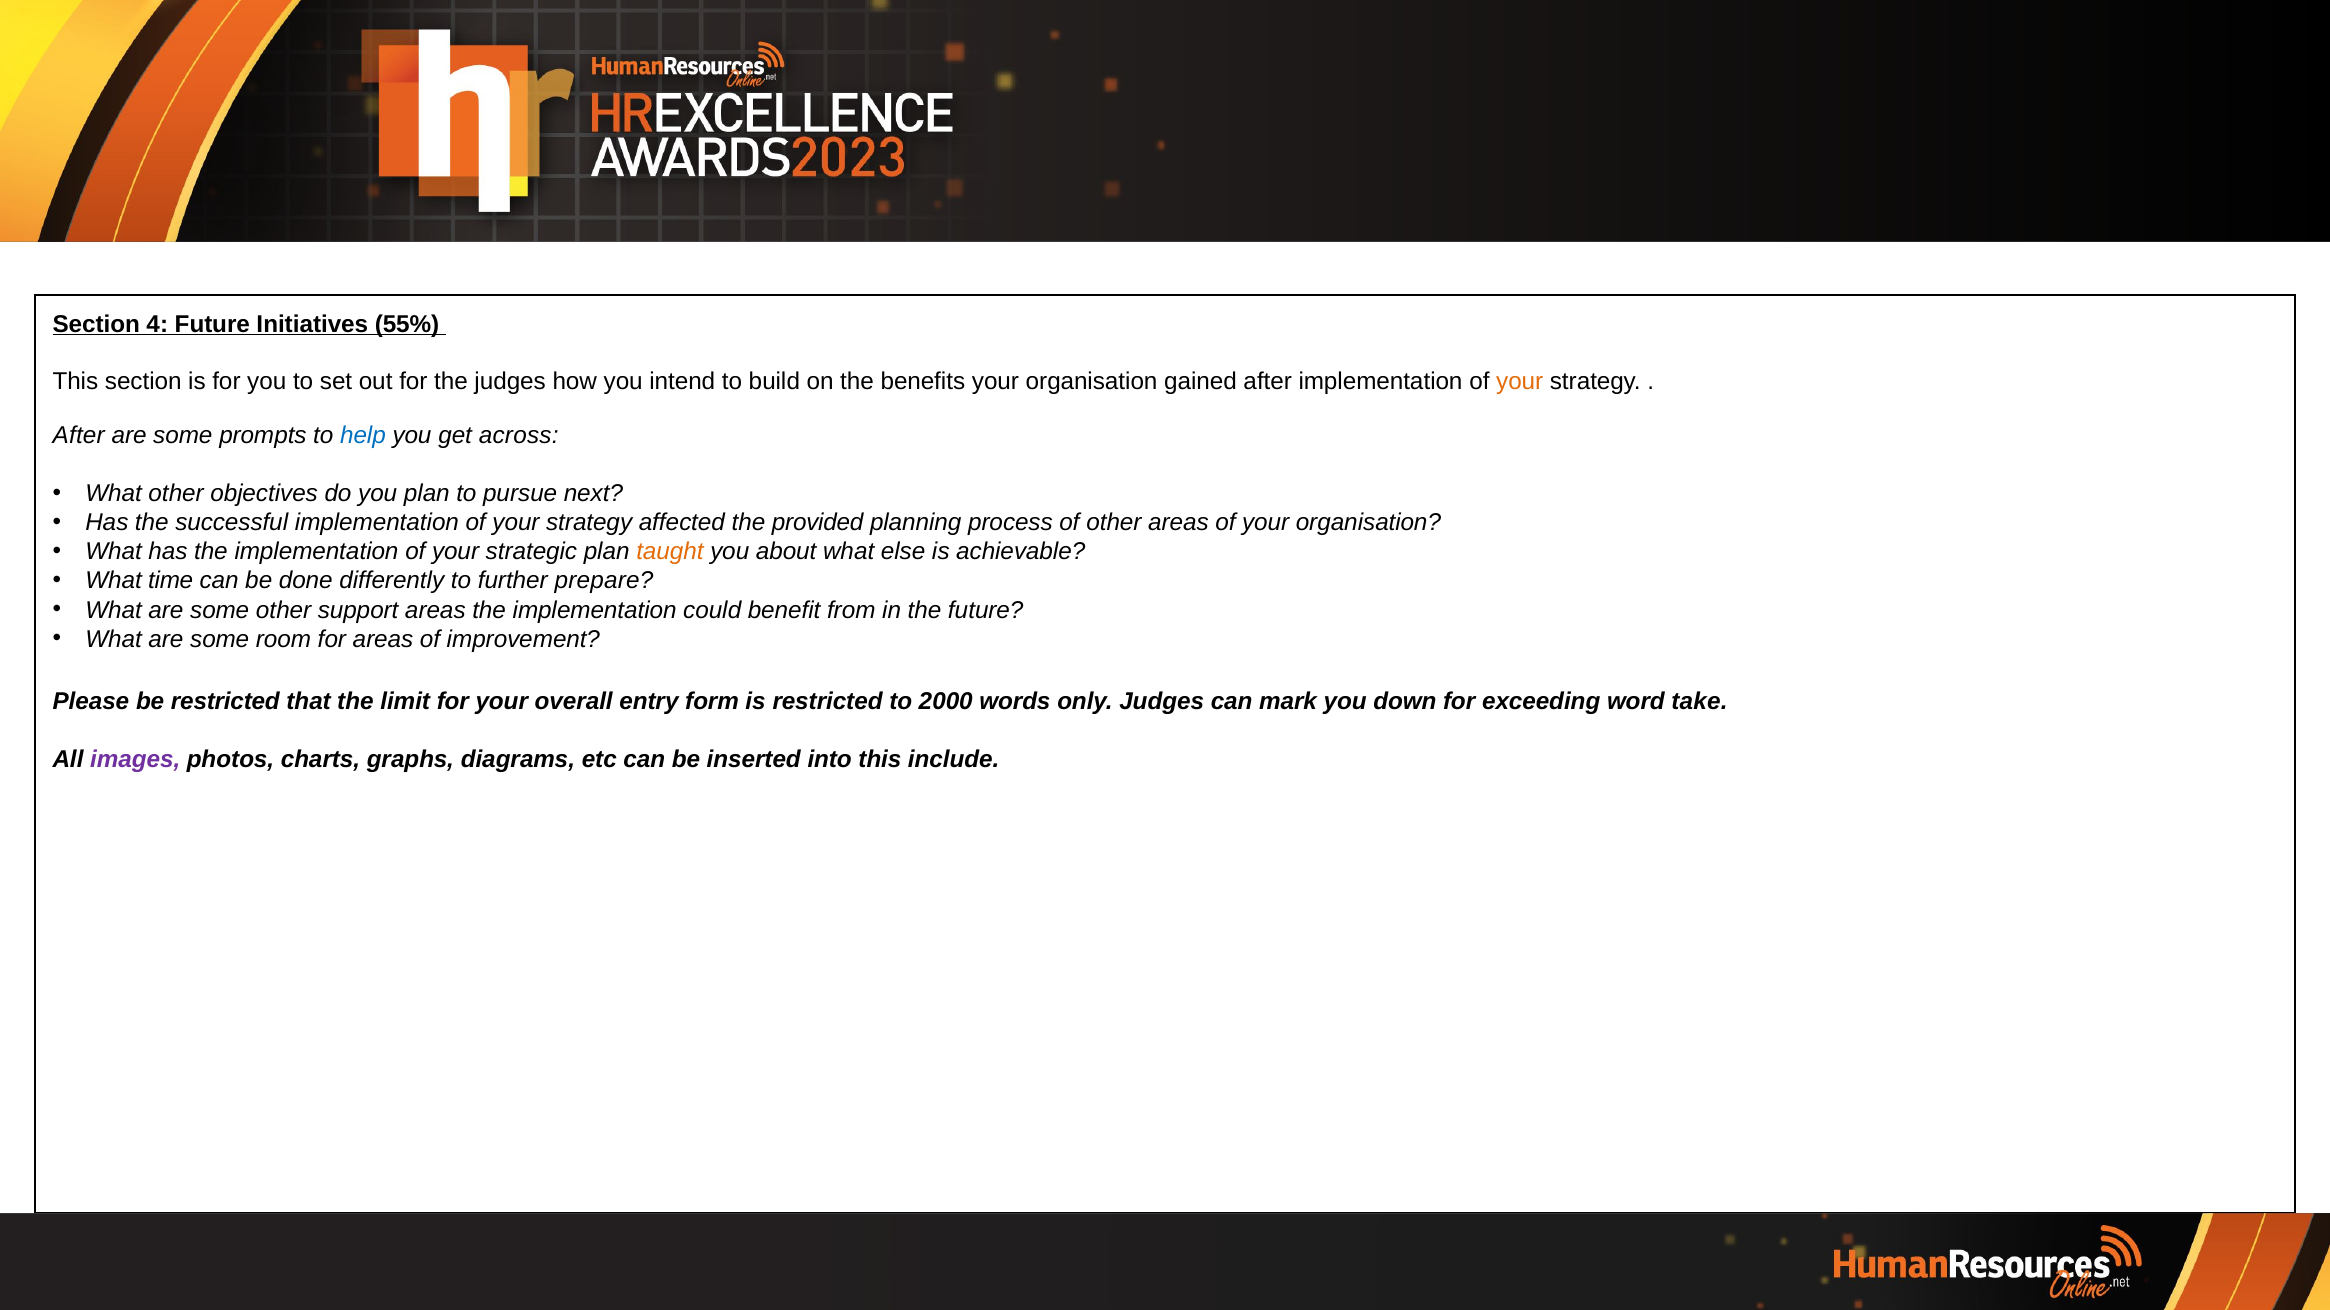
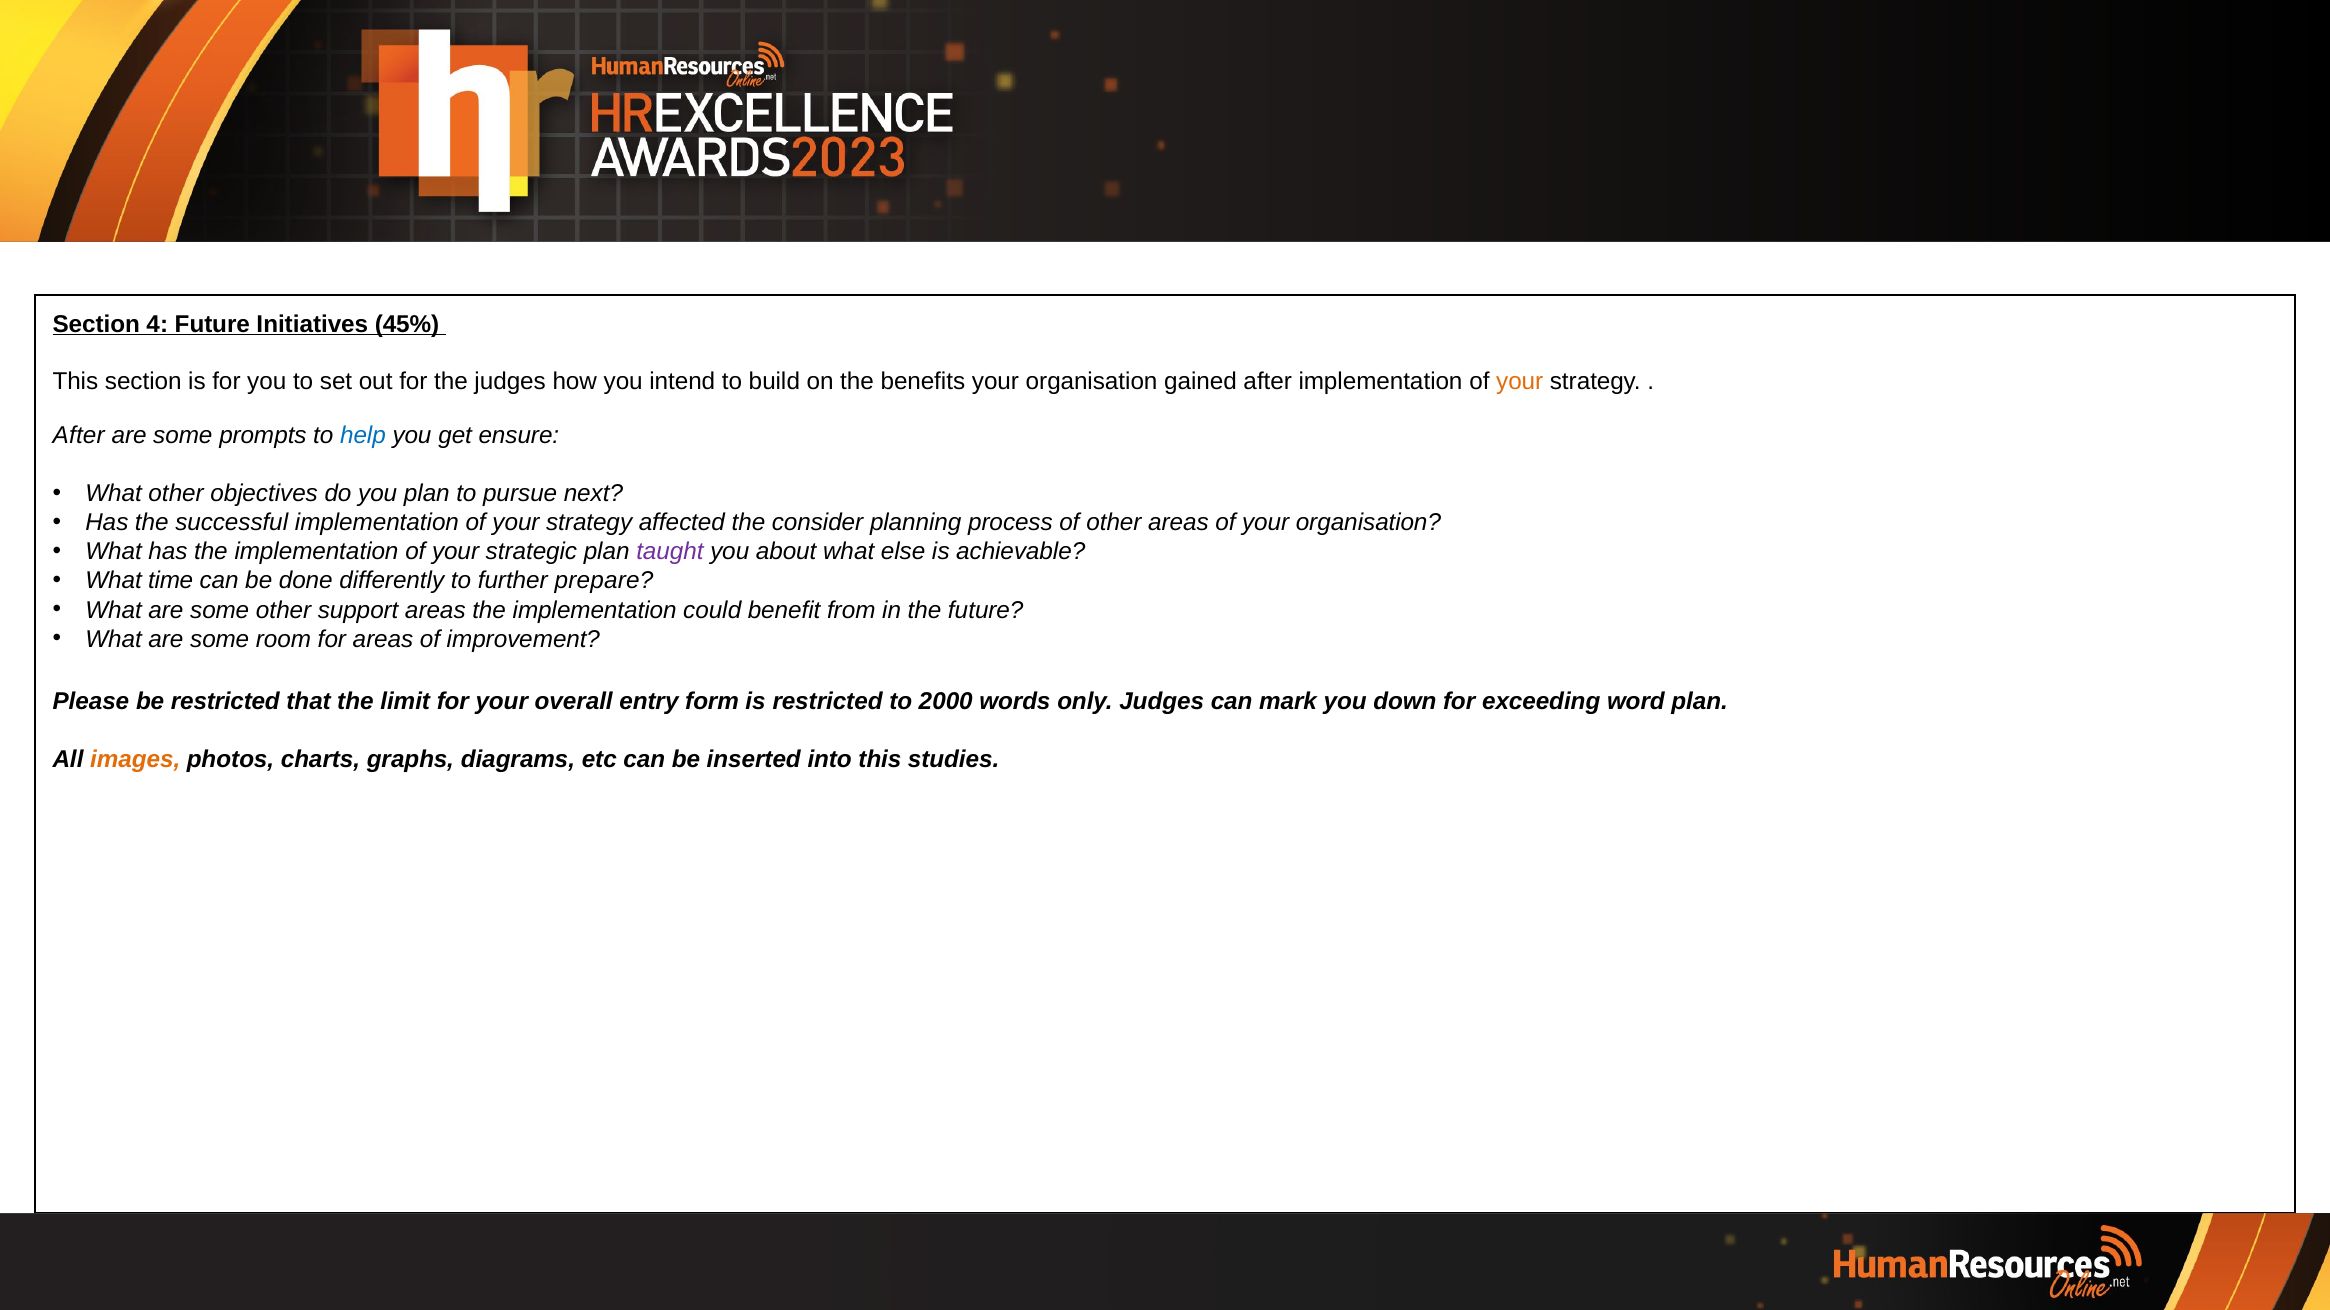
55%: 55% -> 45%
across: across -> ensure
provided: provided -> consider
taught colour: orange -> purple
word take: take -> plan
images colour: purple -> orange
include: include -> studies
